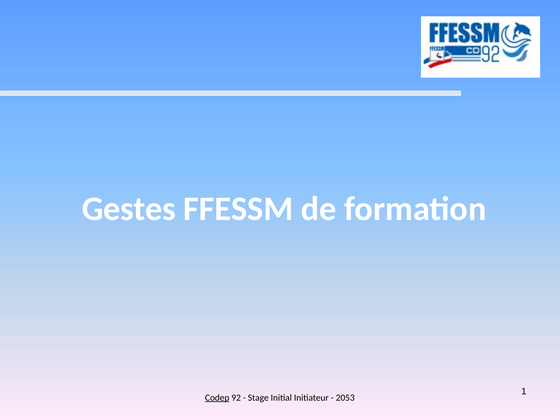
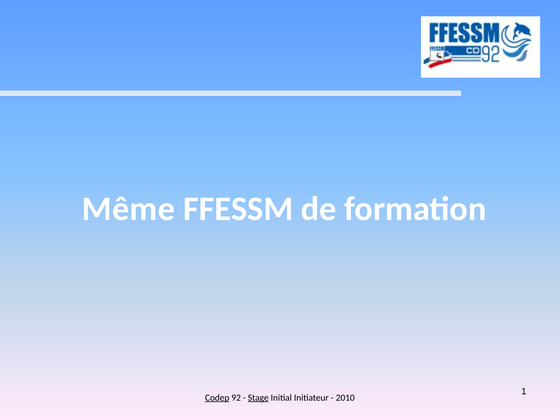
Gestes: Gestes -> Même
Stage underline: none -> present
2053: 2053 -> 2010
